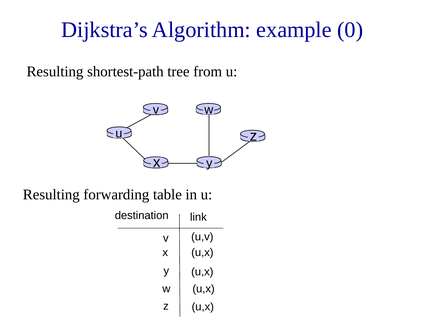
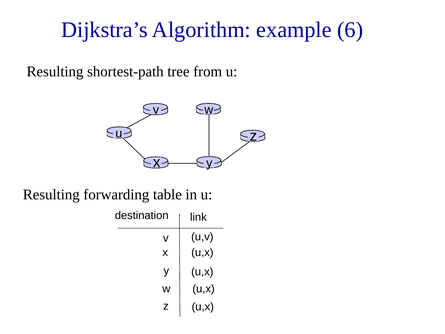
0: 0 -> 6
